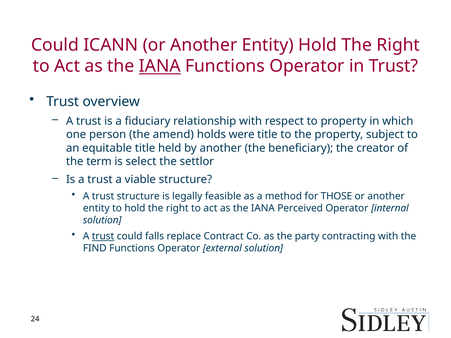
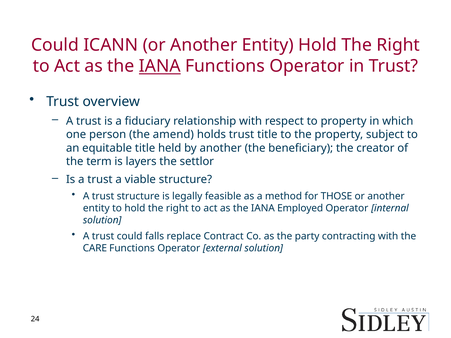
holds were: were -> trust
select: select -> layers
Perceived: Perceived -> Employed
trust at (103, 236) underline: present -> none
FIND: FIND -> CARE
